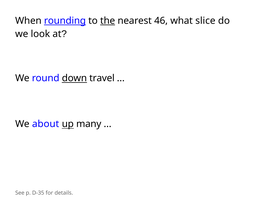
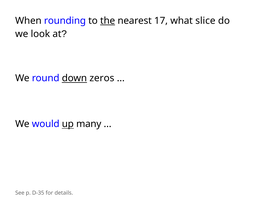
rounding underline: present -> none
46: 46 -> 17
travel: travel -> zeros
about: about -> would
